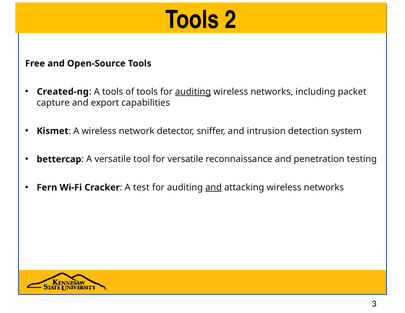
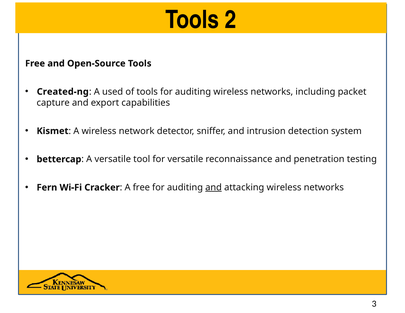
A tools: tools -> used
auditing at (193, 92) underline: present -> none
A test: test -> free
